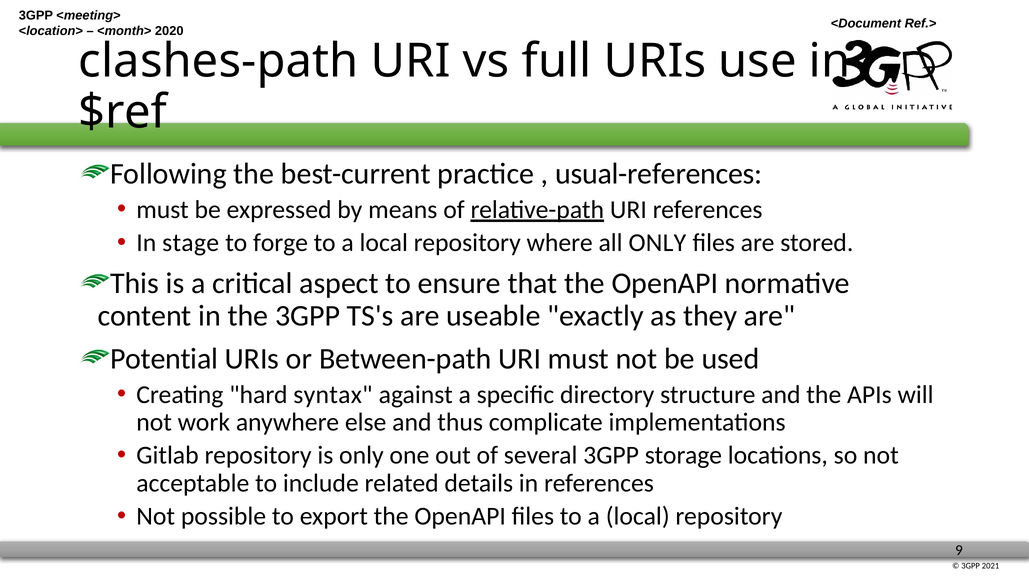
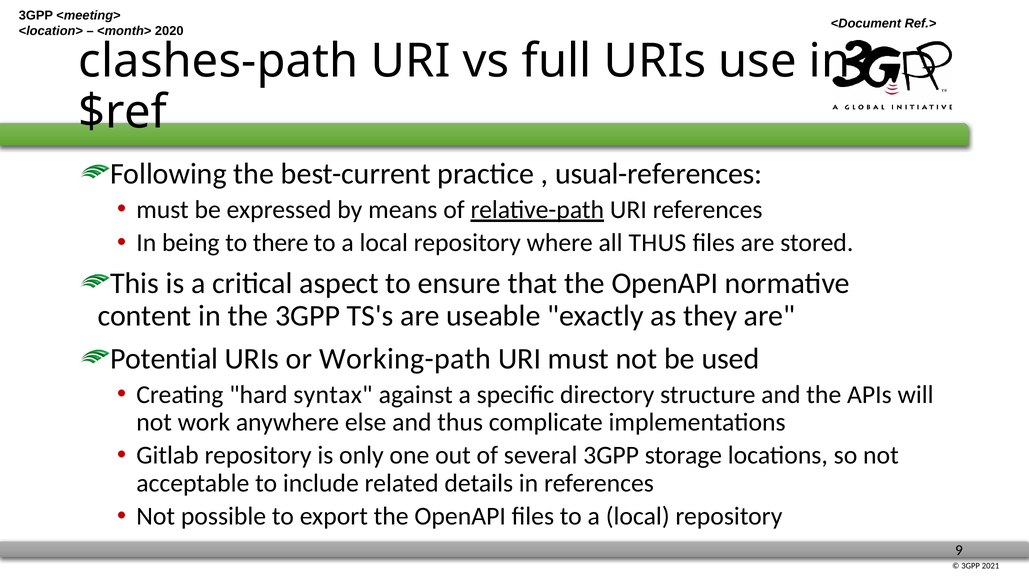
stage: stage -> being
forge: forge -> there
all ONLY: ONLY -> THUS
Between-path: Between-path -> Working-path
